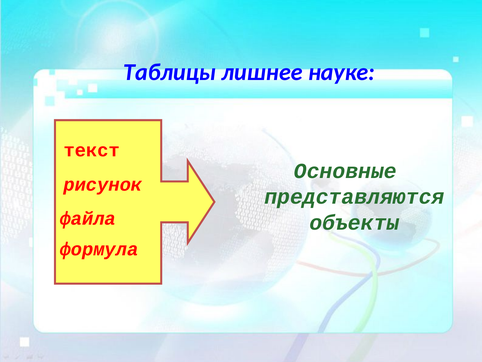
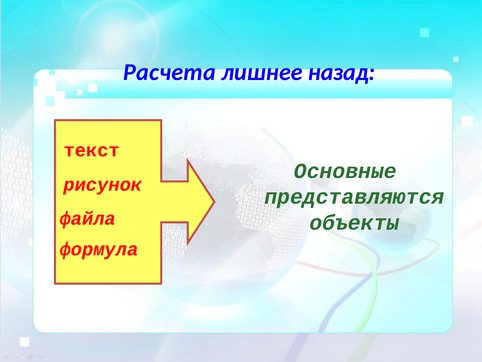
Таблицы: Таблицы -> Расчета
науке: науке -> назад
